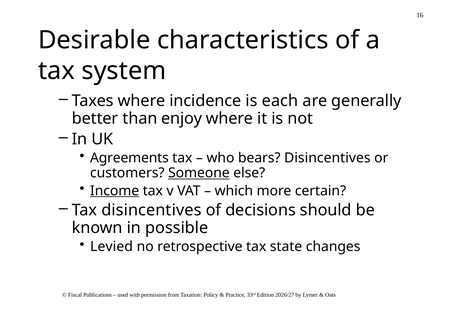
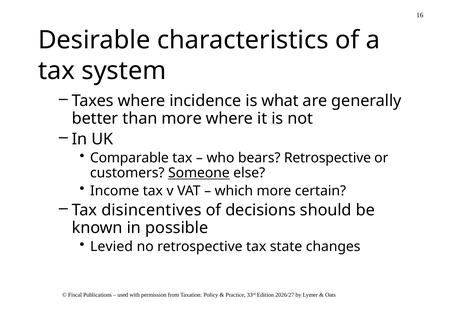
each: each -> what
than enjoy: enjoy -> more
Agreements: Agreements -> Comparable
bears Disincentives: Disincentives -> Retrospective
Income underline: present -> none
